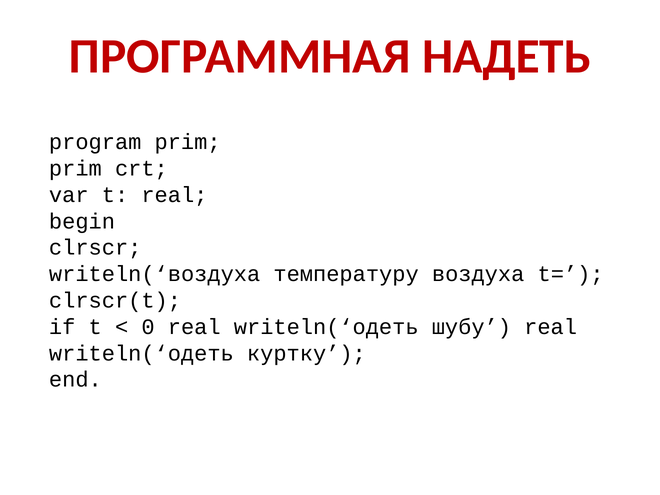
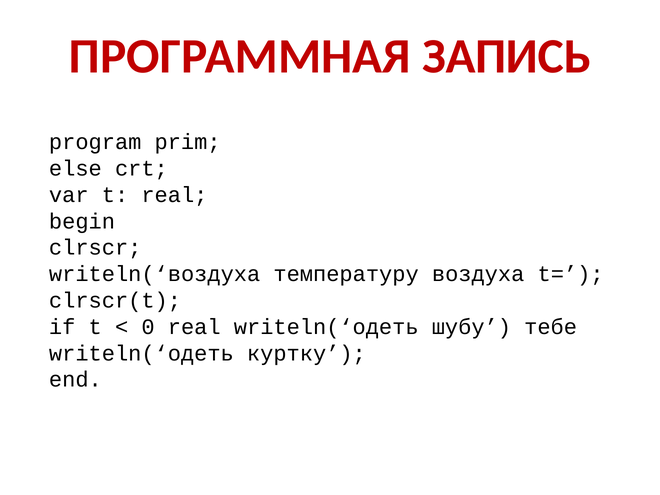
НАДЕТЬ: НАДЕТЬ -> ЗАПИСЬ
prim at (75, 168): prim -> else
шубу real: real -> тебе
